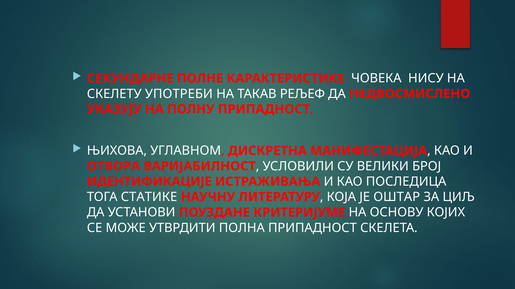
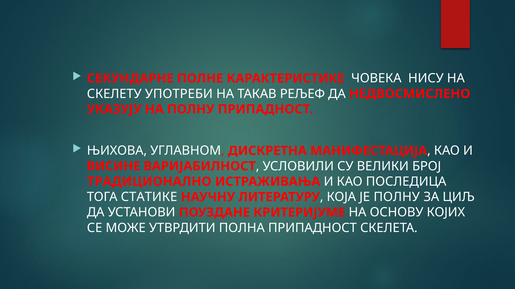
ОТВОРА: ОТВОРА -> ВИСИНЕ
ИДЕНТИФИКАЦИЈЕ: ИДЕНТИФИКАЦИЈЕ -> ТРАДИЦИОНАЛНО
ЈЕ ОШТАР: ОШТАР -> ПОЛНУ
